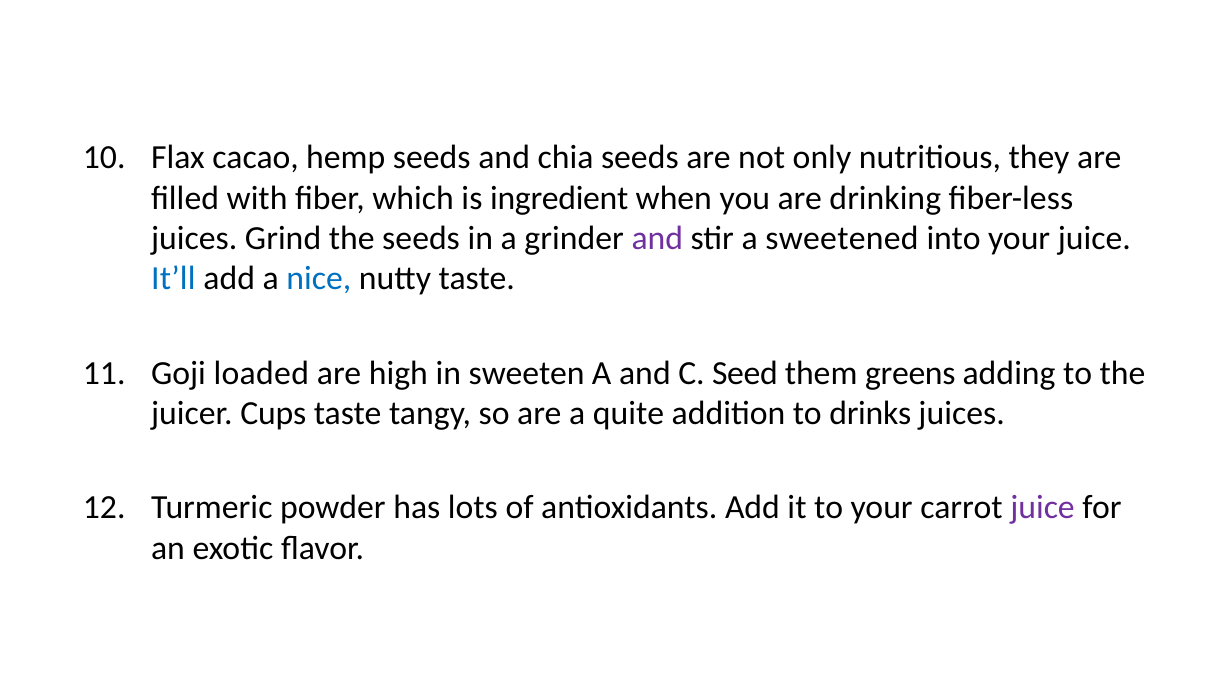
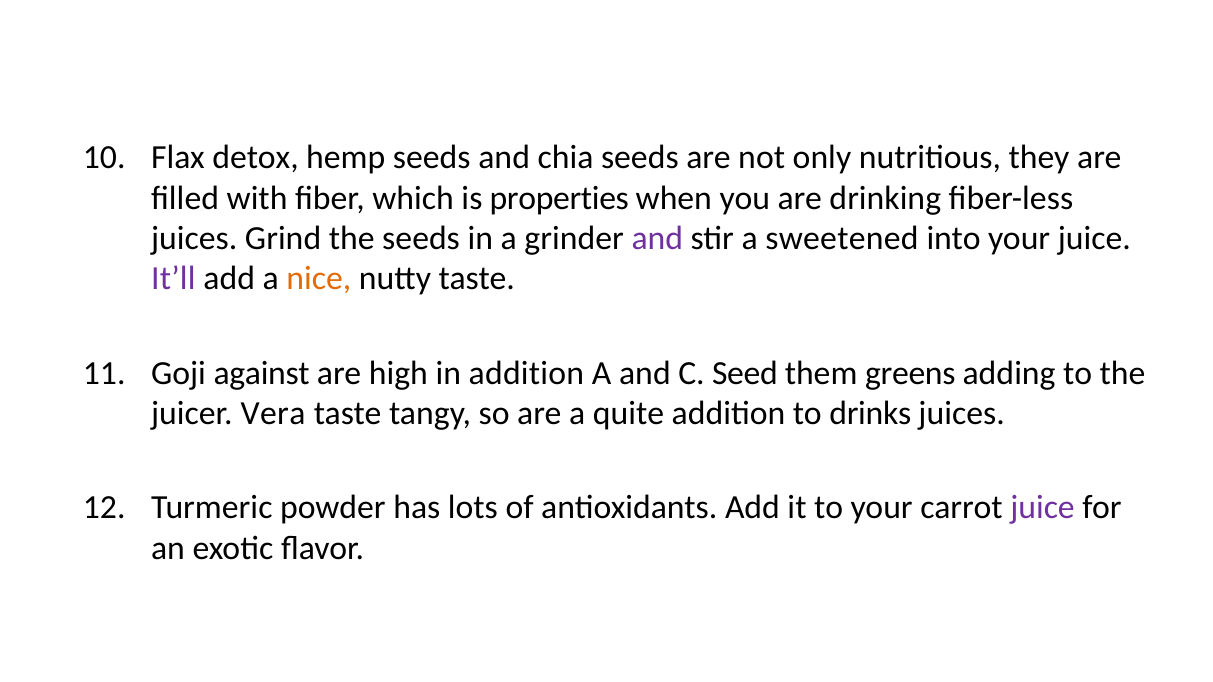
cacao: cacao -> detox
ingredient: ingredient -> properties
It’ll colour: blue -> purple
nice colour: blue -> orange
loaded: loaded -> against
in sweeten: sweeten -> addition
Cups: Cups -> Vera
